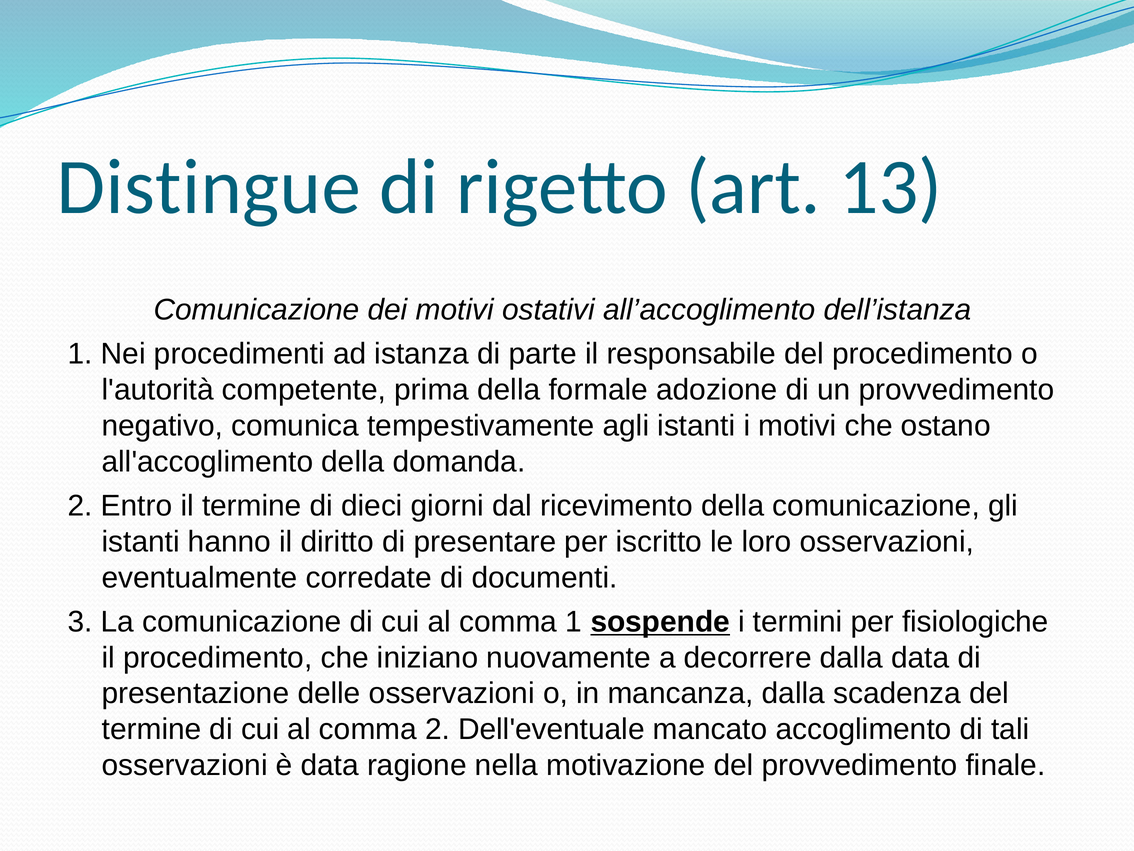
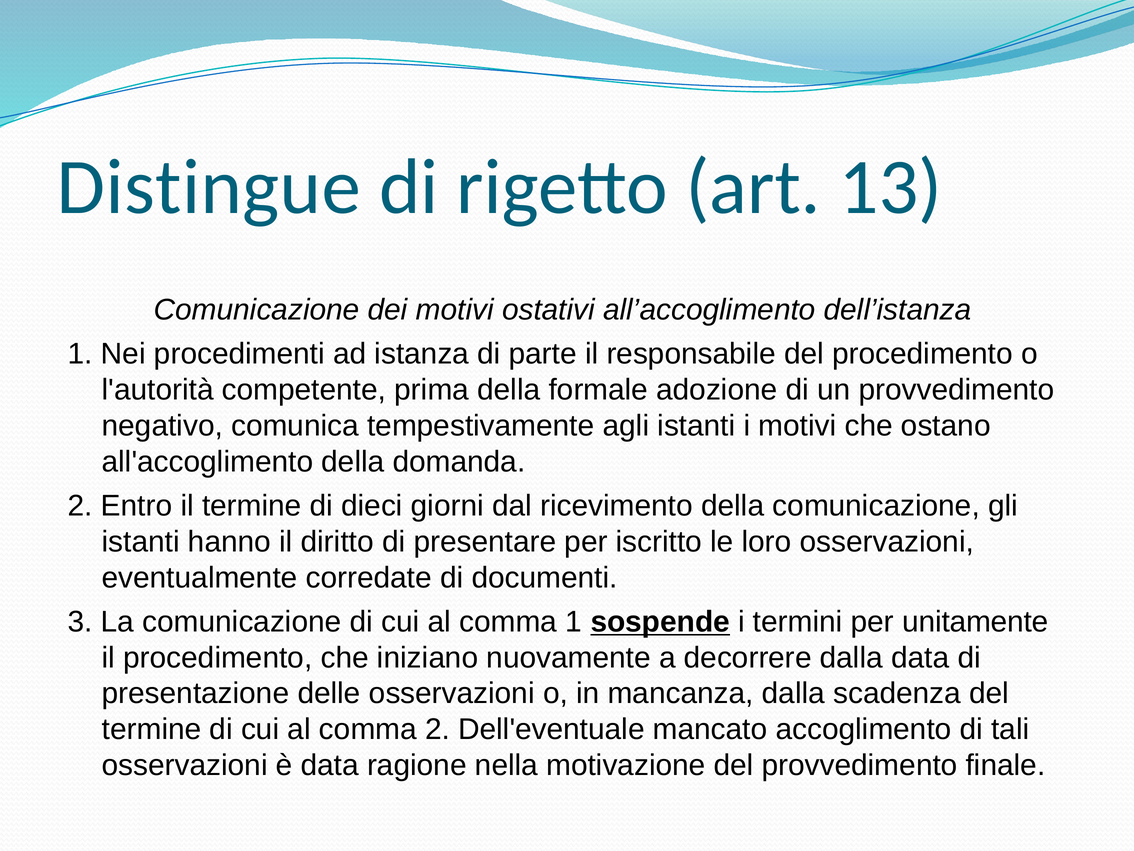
fisiologiche: fisiologiche -> unitamente
